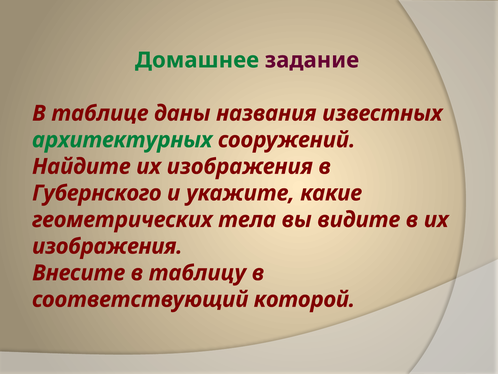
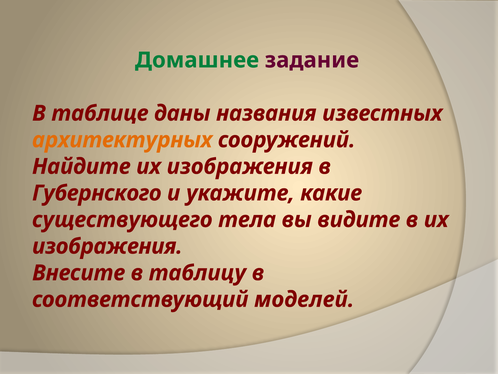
архитектурных colour: green -> orange
геометрических: геометрических -> существующего
которой: которой -> моделей
